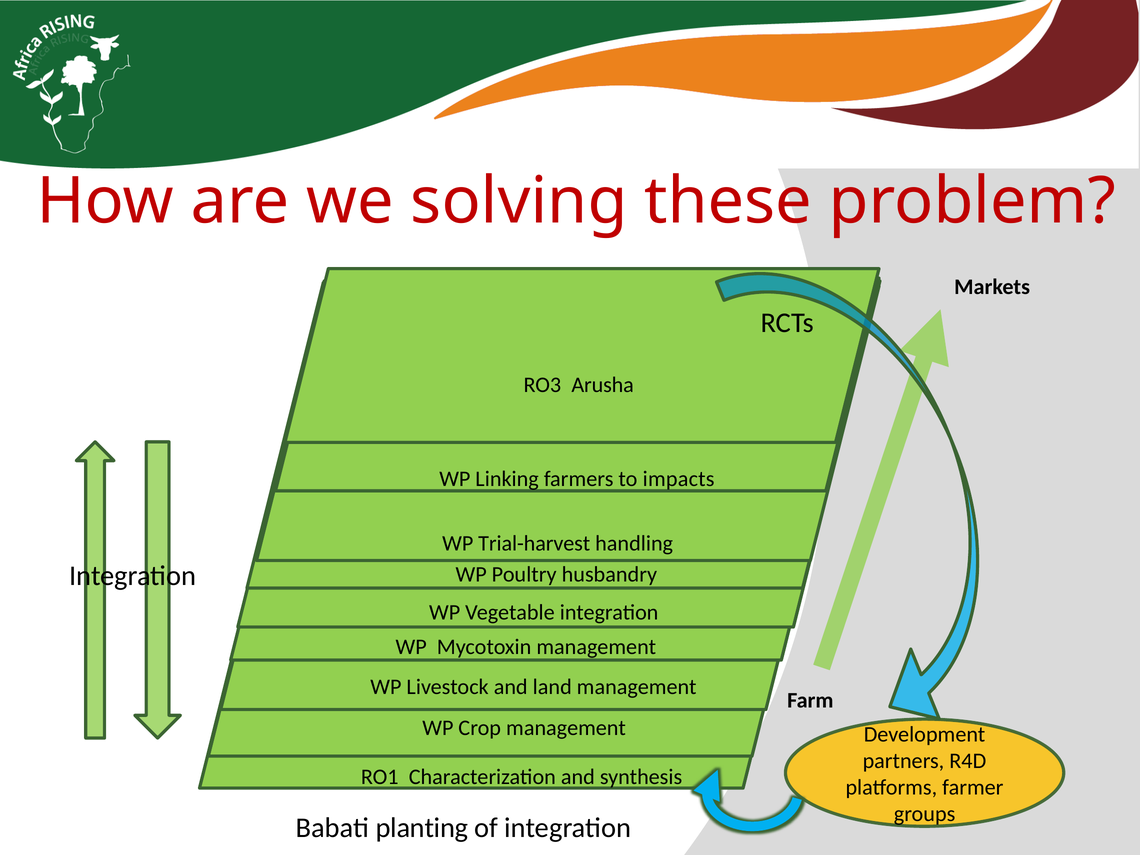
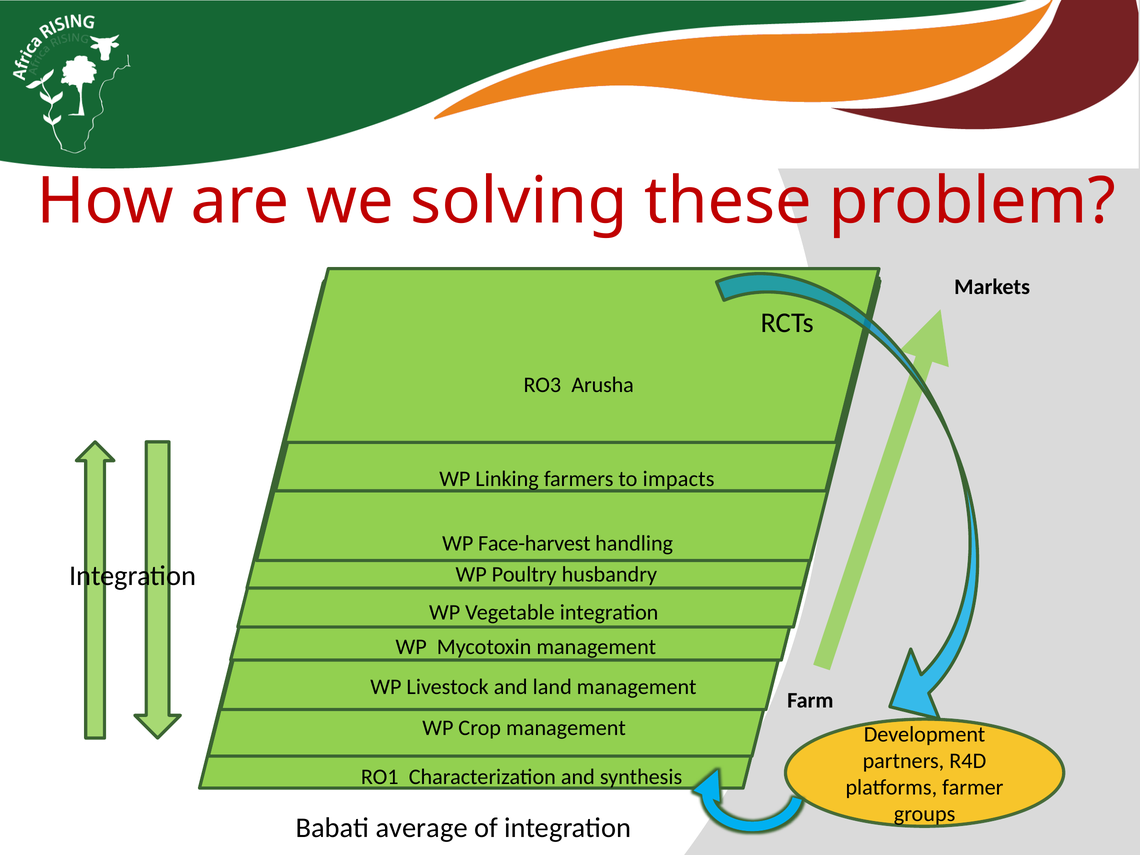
Trial-harvest: Trial-harvest -> Face-harvest
planting: planting -> average
